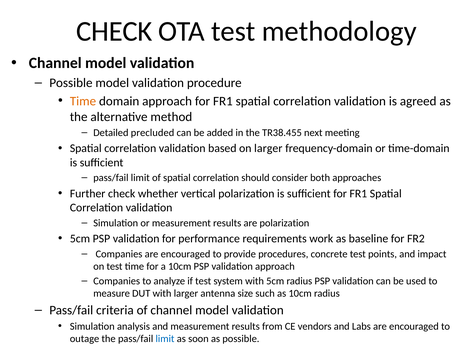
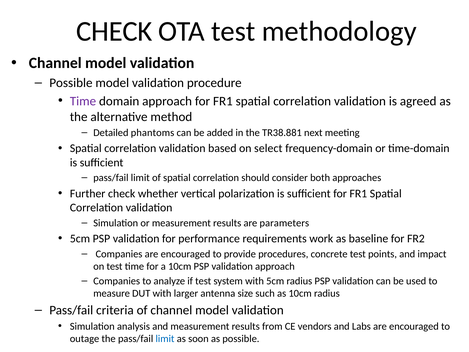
Time at (83, 101) colour: orange -> purple
precluded: precluded -> phantoms
TR38.455: TR38.455 -> TR38.881
on larger: larger -> select
are polarization: polarization -> parameters
